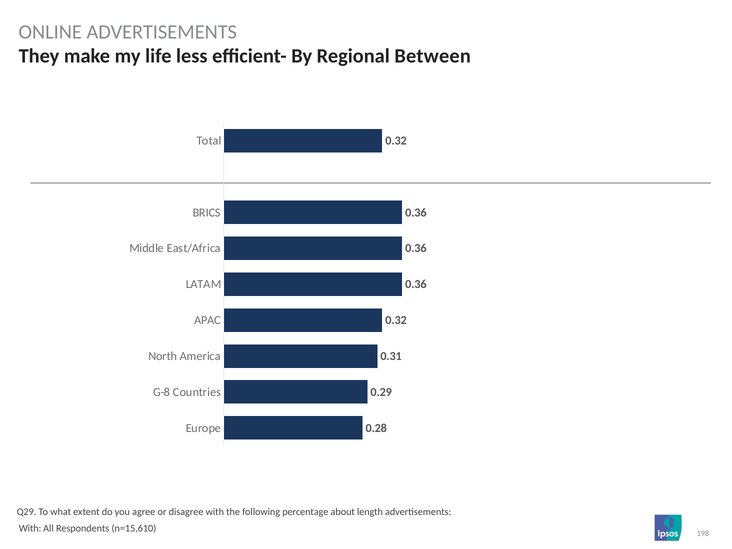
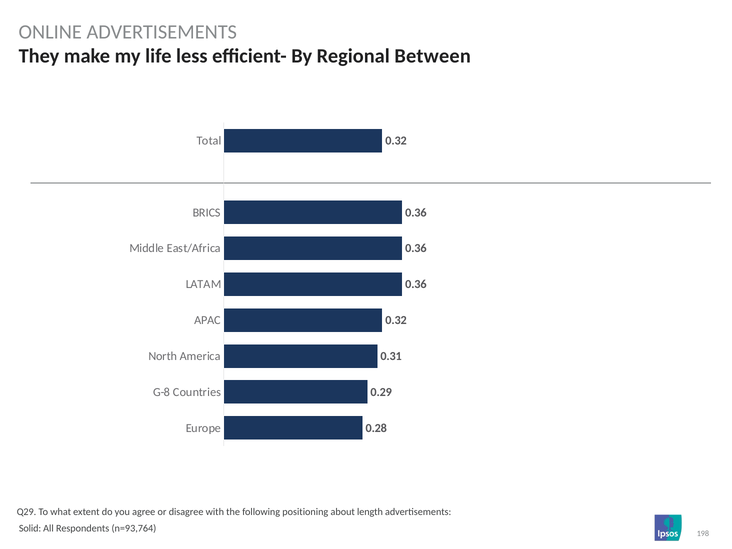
percentage: percentage -> positioning
With at (30, 528): With -> Solid
n=15,610: n=15,610 -> n=93,764
